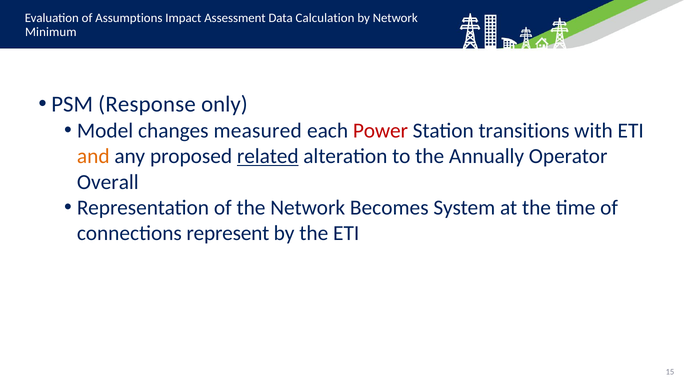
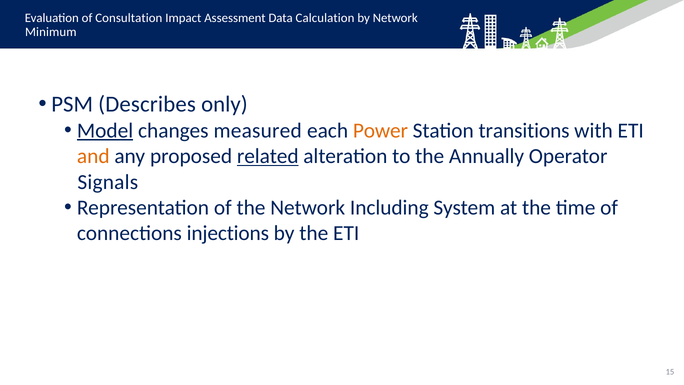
Assumptions: Assumptions -> Consultation
Response: Response -> Describes
Model underline: none -> present
Power colour: red -> orange
Overall: Overall -> Signals
Becomes: Becomes -> Including
represent: represent -> injections
